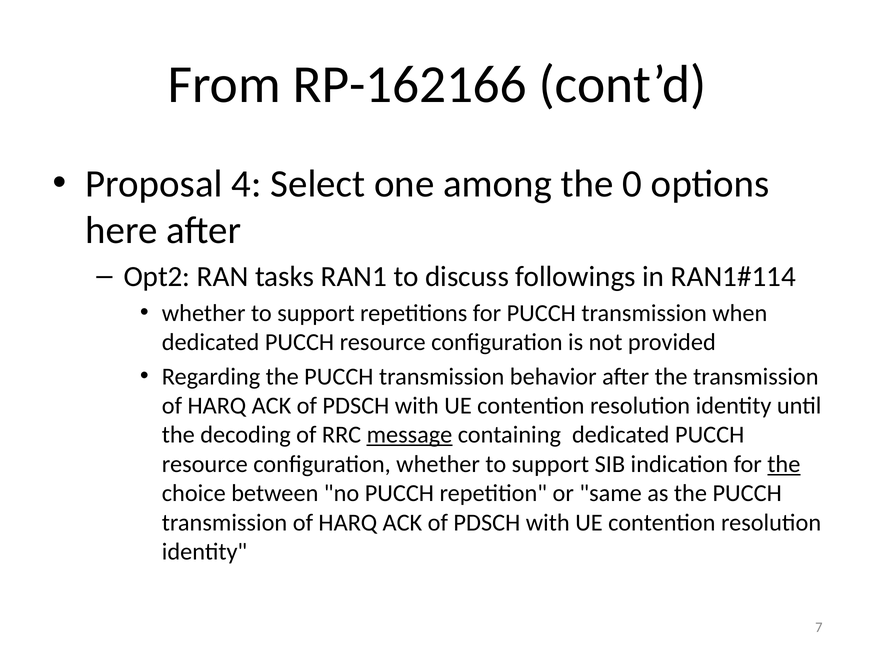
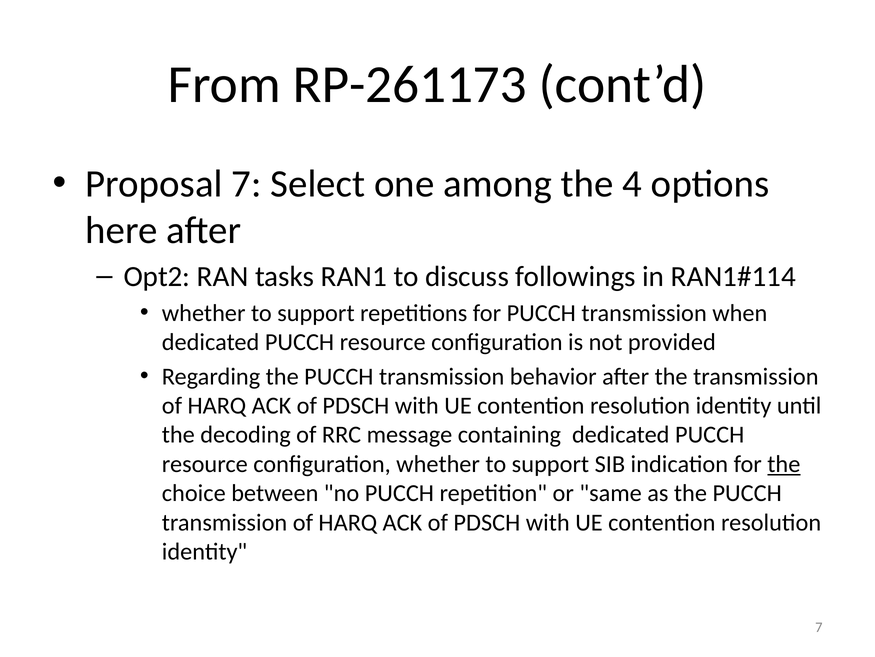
RP-162166: RP-162166 -> RP-261173
Proposal 4: 4 -> 7
0: 0 -> 4
message underline: present -> none
